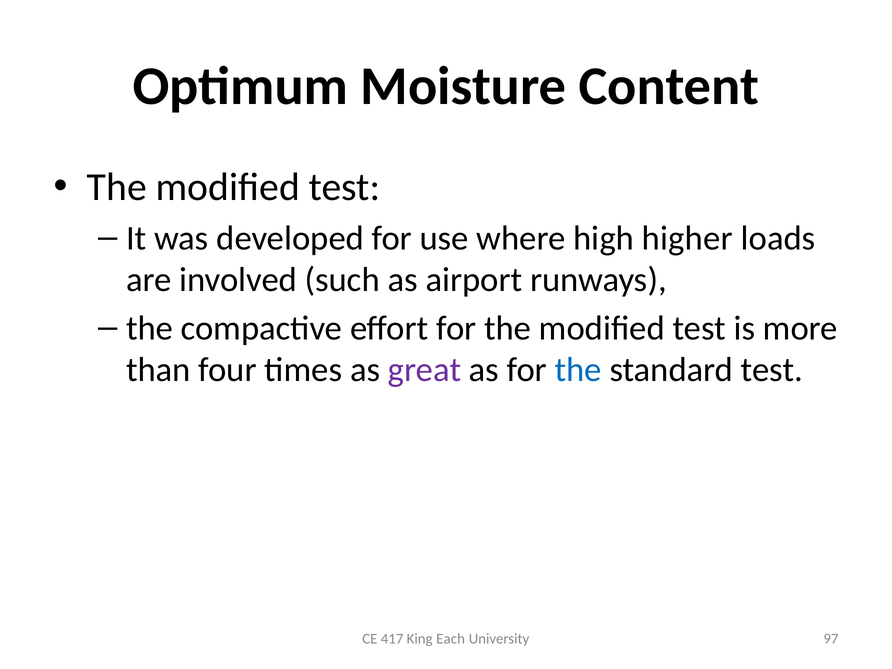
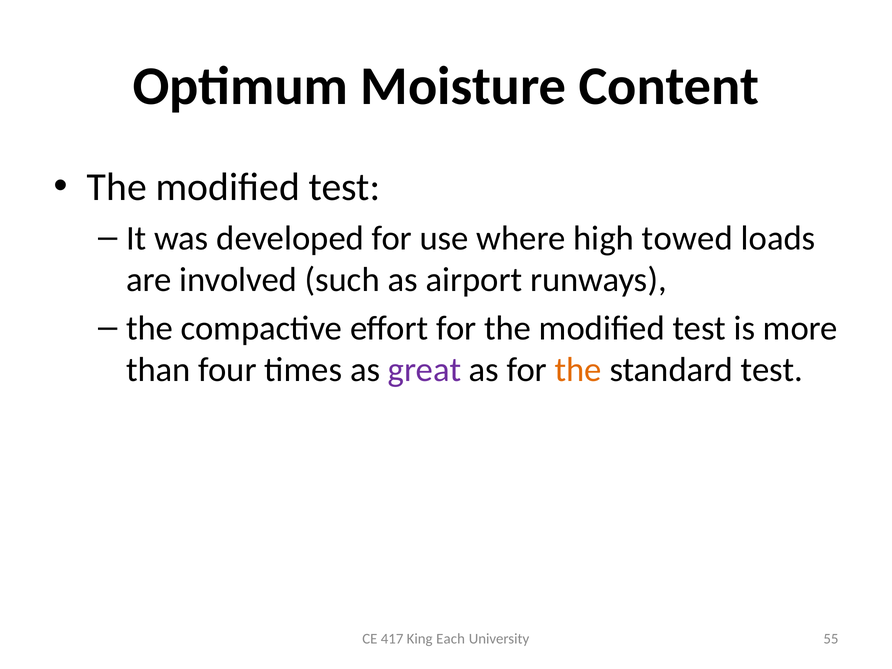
higher: higher -> towed
the at (578, 370) colour: blue -> orange
97: 97 -> 55
